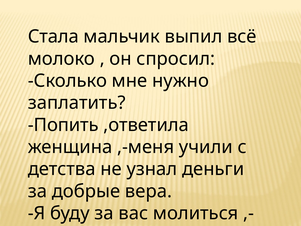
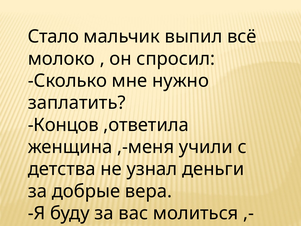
Стала: Стала -> Стало
Попить: Попить -> Концов
